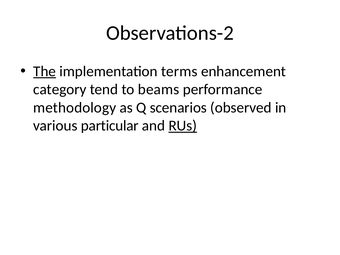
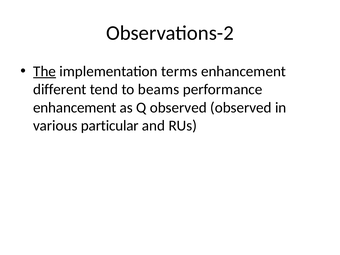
category: category -> different
methodology at (75, 108): methodology -> enhancement
Q scenarios: scenarios -> observed
RUs underline: present -> none
